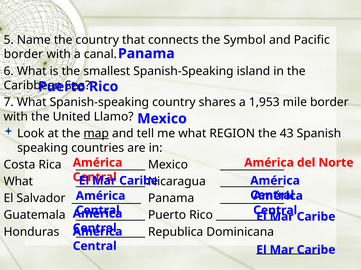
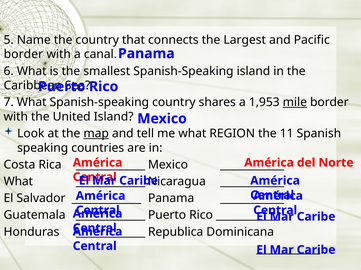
Symbol: Symbol -> Largest
mile underline: none -> present
United Llamo: Llamo -> Island
43: 43 -> 11
